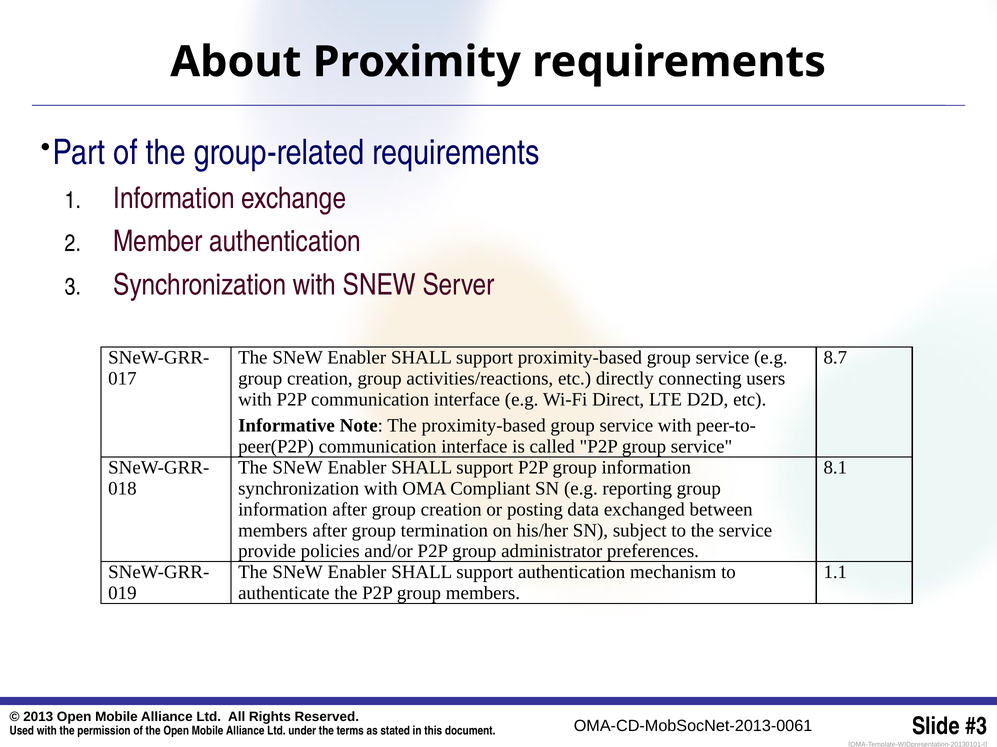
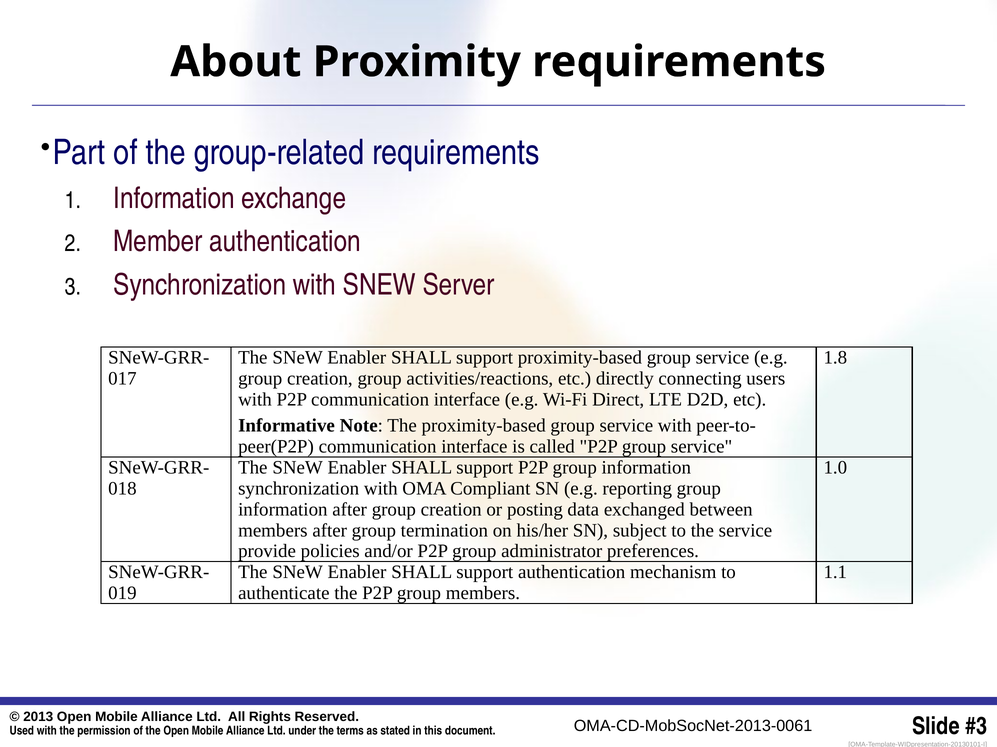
8.7: 8.7 -> 1.8
8.1: 8.1 -> 1.0
